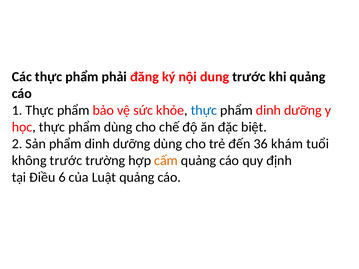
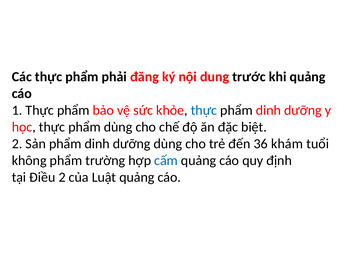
không trước: trước -> phẩm
cấm colour: orange -> blue
Điều 6: 6 -> 2
